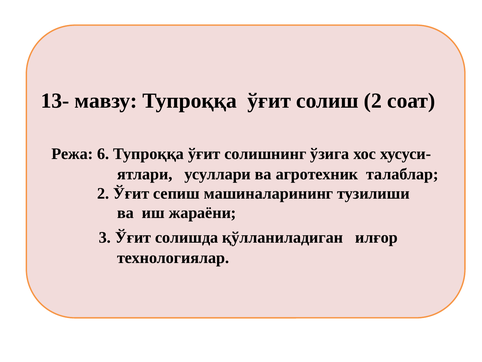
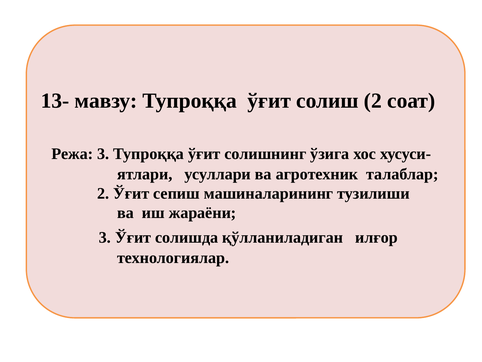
Режа 6: 6 -> 3
